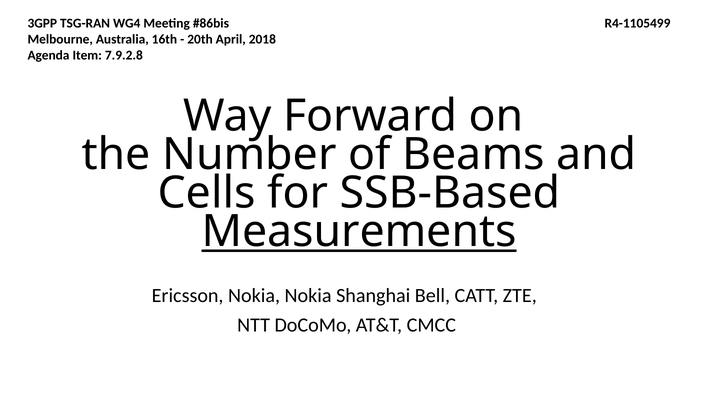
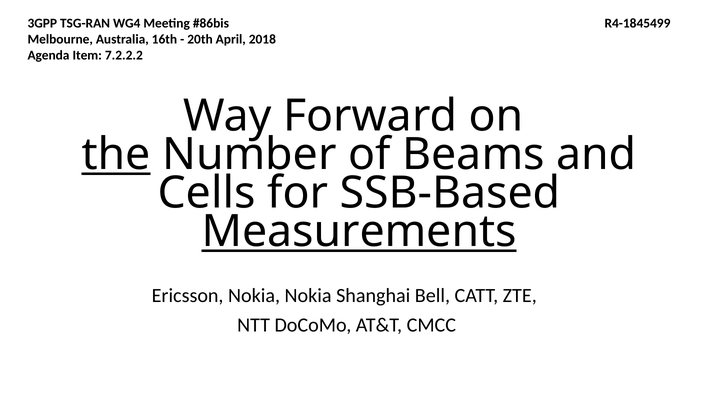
R4-1105499: R4-1105499 -> R4-1845499
7.9.2.8: 7.9.2.8 -> 7.2.2.2
the underline: none -> present
